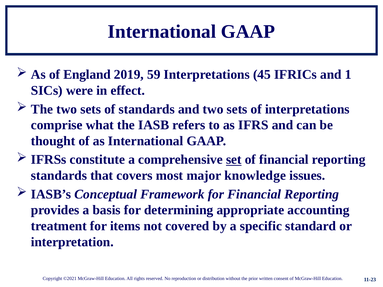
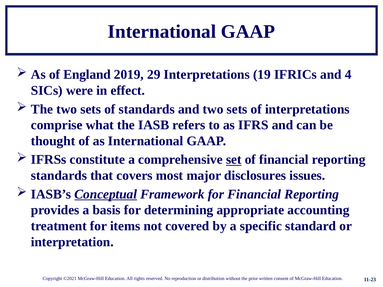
59: 59 -> 29
45: 45 -> 19
1: 1 -> 4
knowledge: knowledge -> disclosures
Conceptual underline: none -> present
